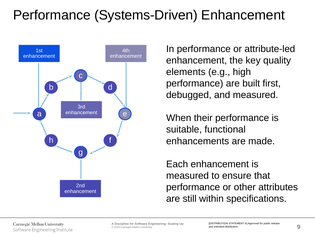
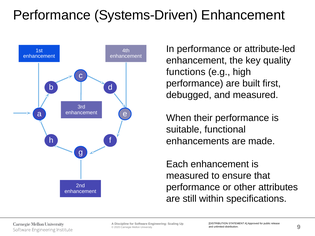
elements: elements -> functions
